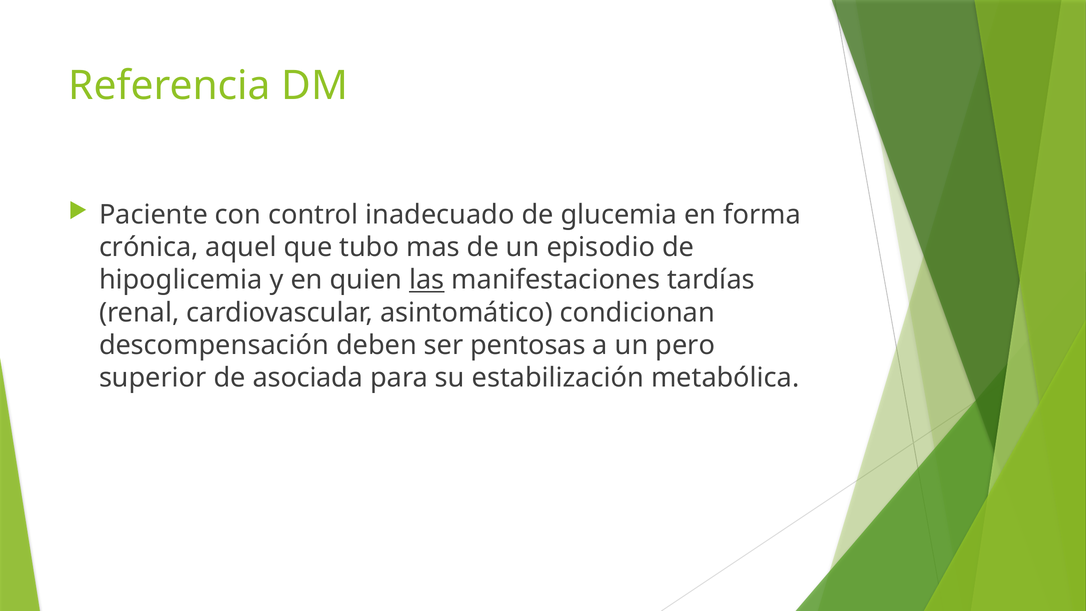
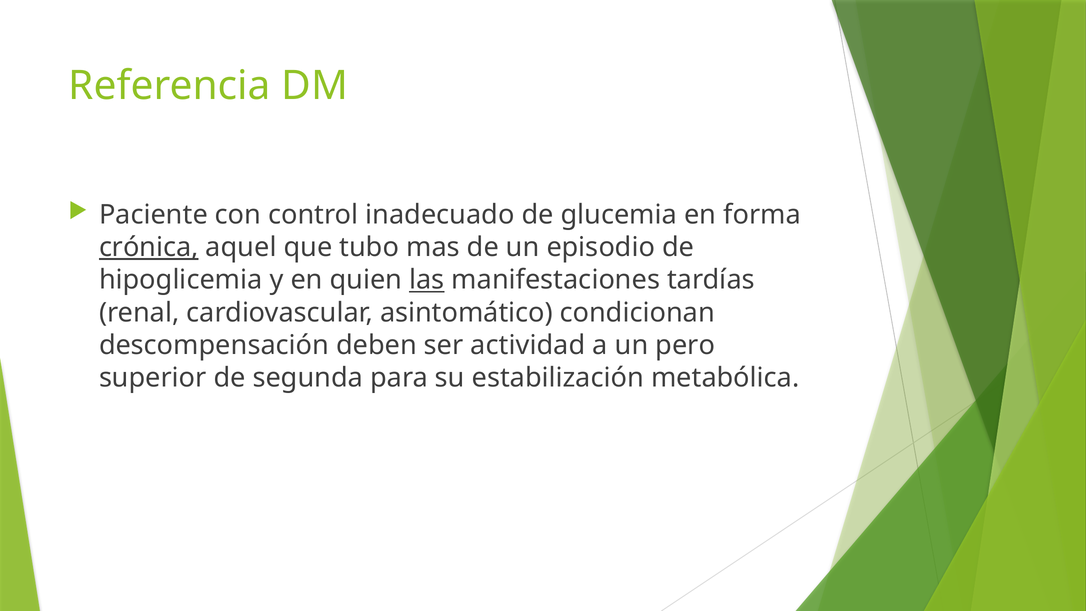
crónica underline: none -> present
pentosas: pentosas -> actividad
asociada: asociada -> segunda
